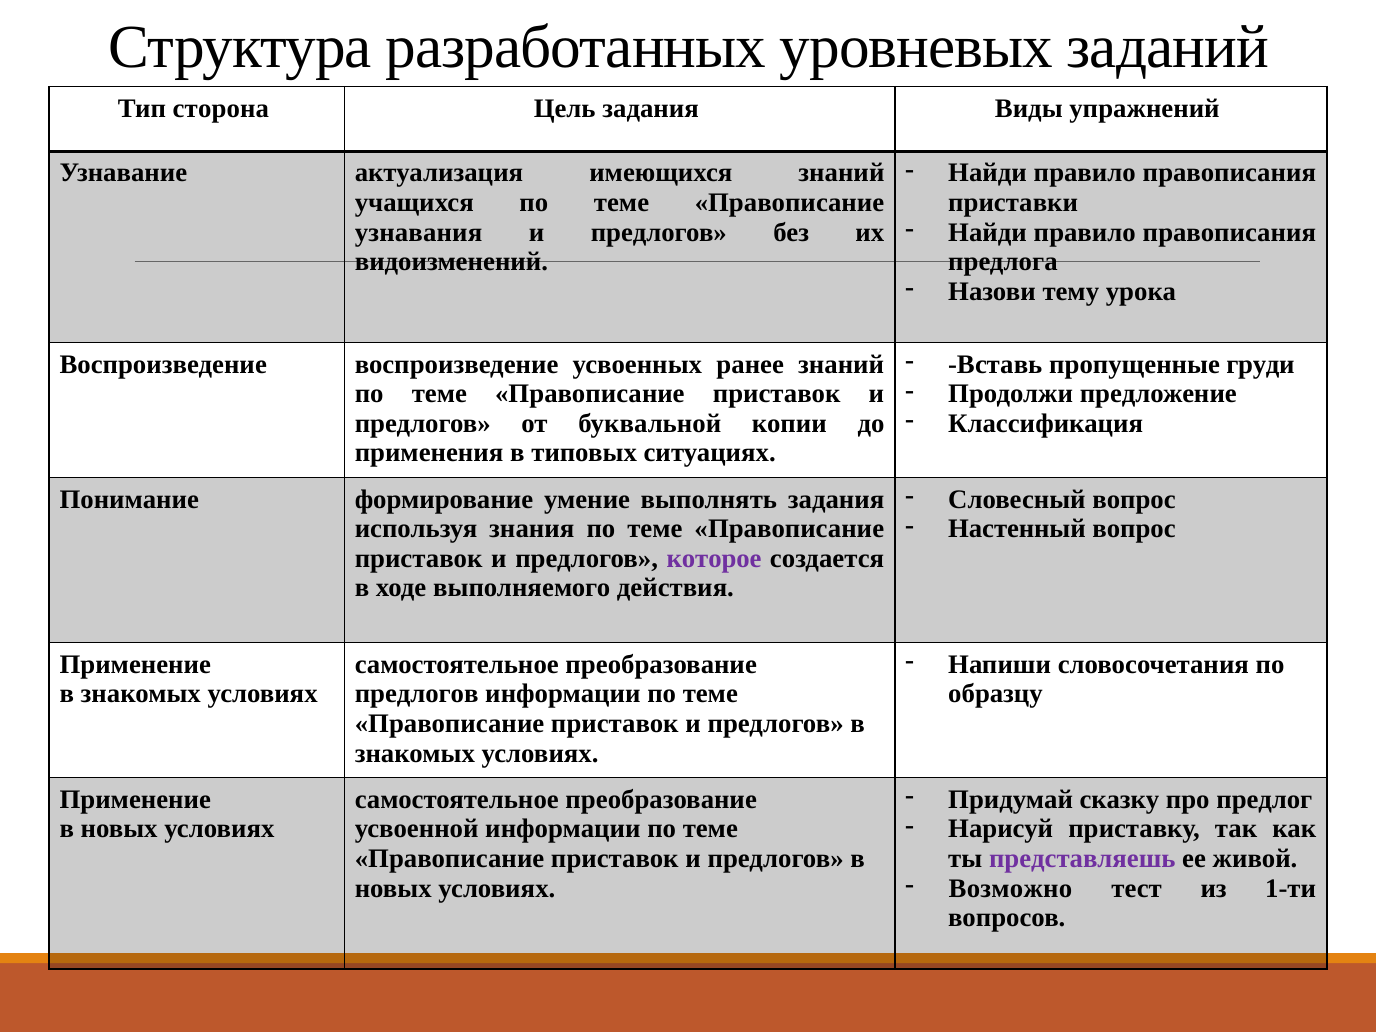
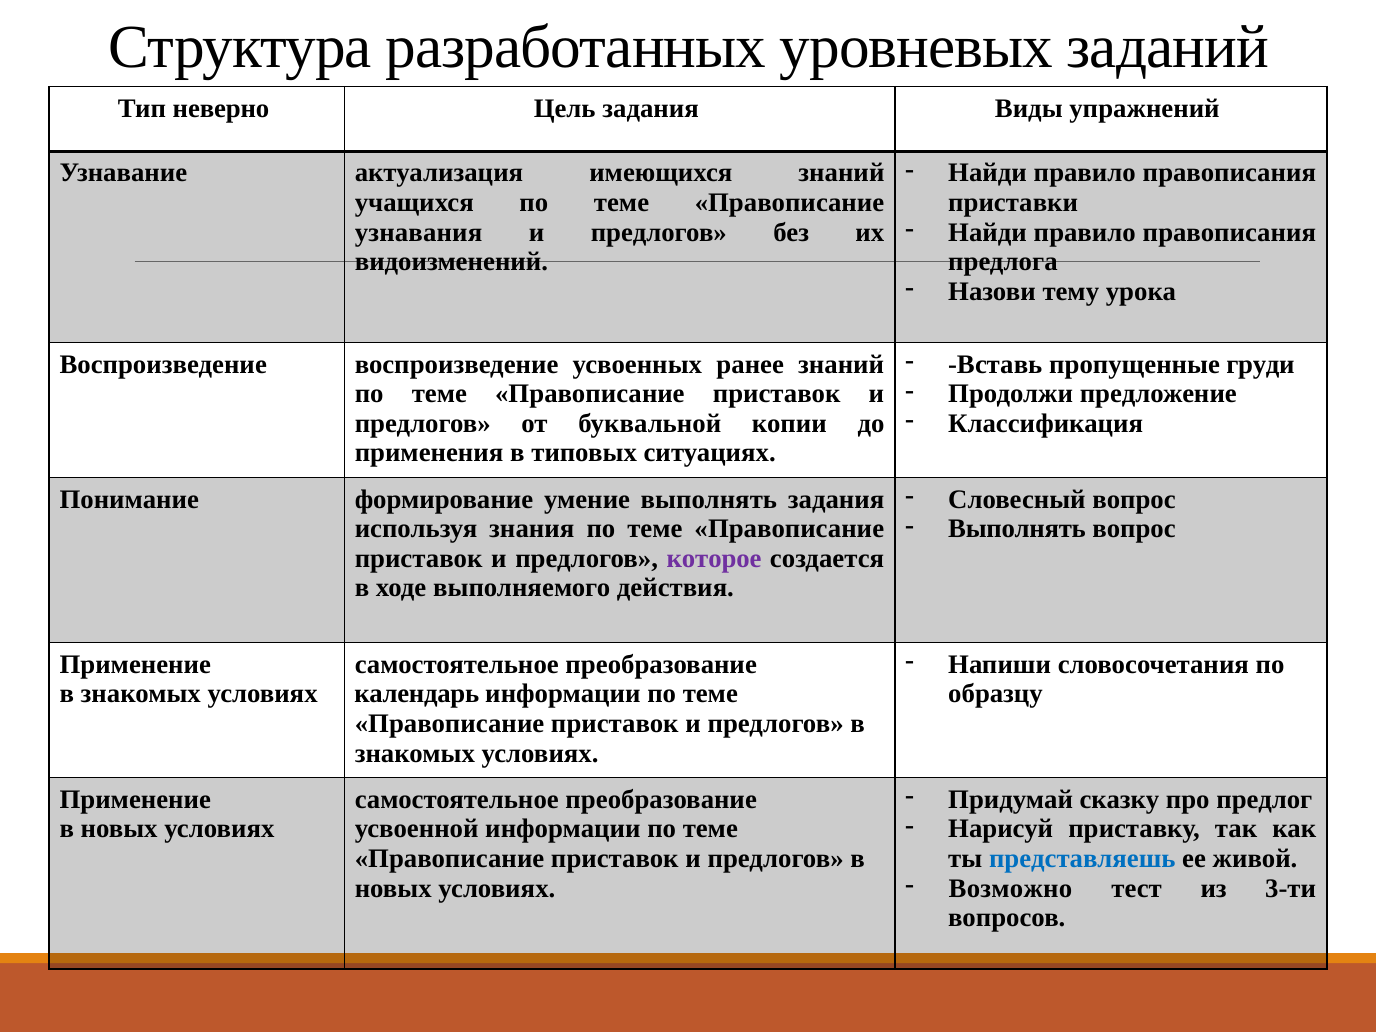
сторона: сторона -> неверно
Настенный at (1017, 529): Настенный -> Выполнять
предлогов at (417, 694): предлогов -> календарь
представляешь colour: purple -> blue
1-ти: 1-ти -> 3-ти
